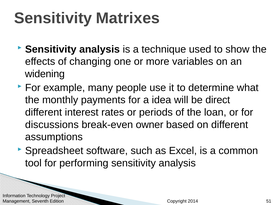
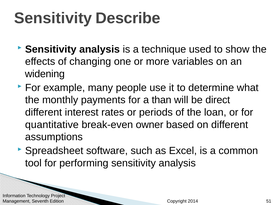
Matrixes: Matrixes -> Describe
idea: idea -> than
discussions: discussions -> quantitative
